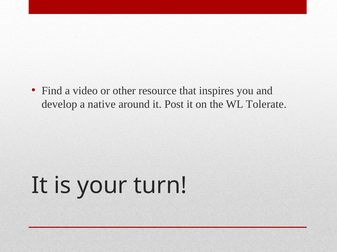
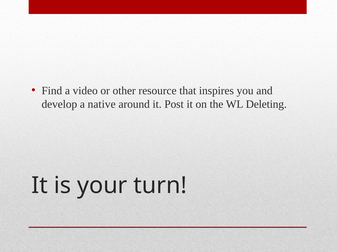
Tolerate: Tolerate -> Deleting
